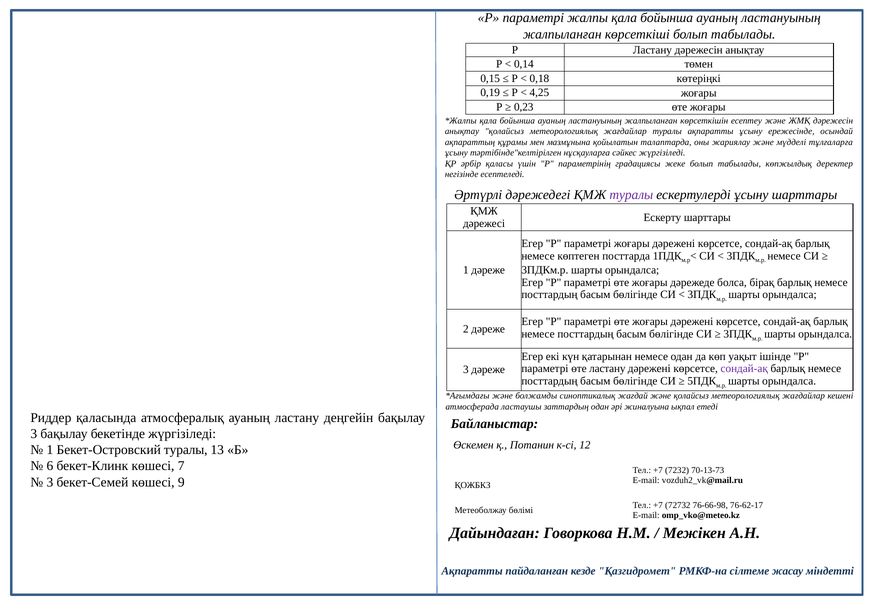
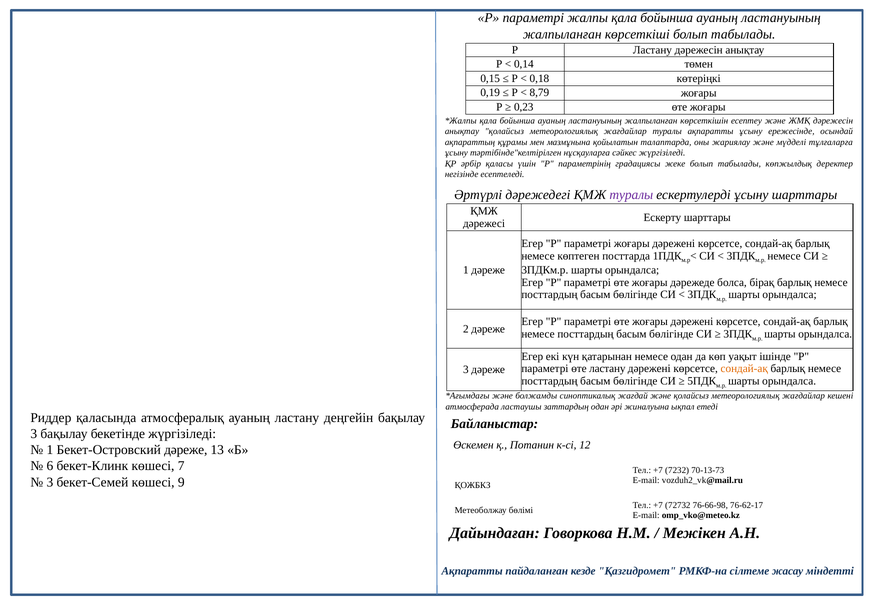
4,25: 4,25 -> 8,79
сондай-ақ at (744, 369) colour: purple -> orange
Бекет-Островский туралы: туралы -> дәреже
